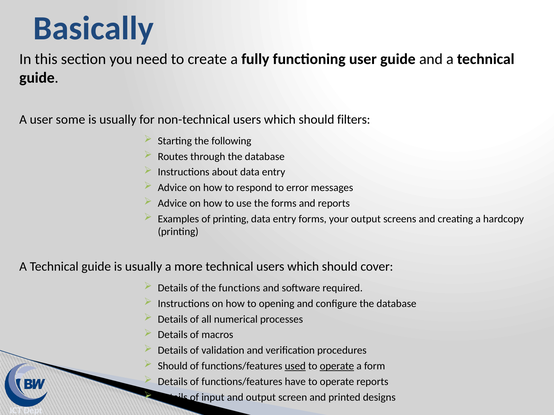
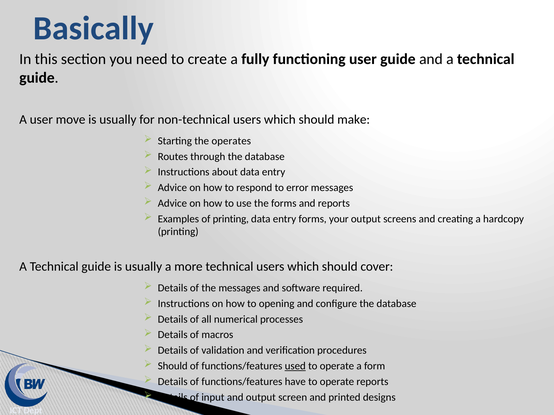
some: some -> move
filters: filters -> make
following: following -> operates
the functions: functions -> messages
operate at (337, 366) underline: present -> none
